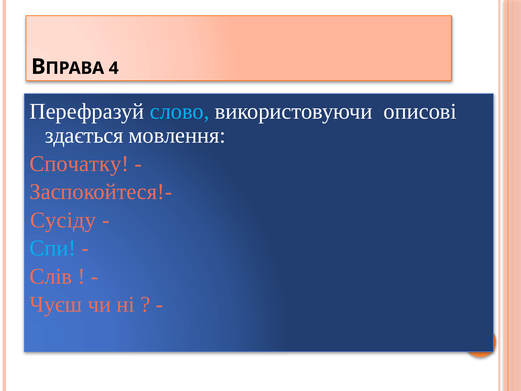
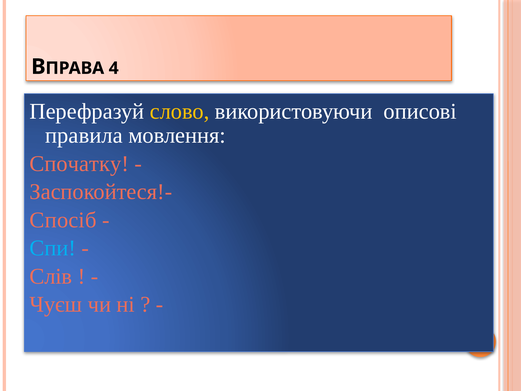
слово colour: light blue -> yellow
здається: здається -> правила
Сусіду: Сусіду -> Спосіб
